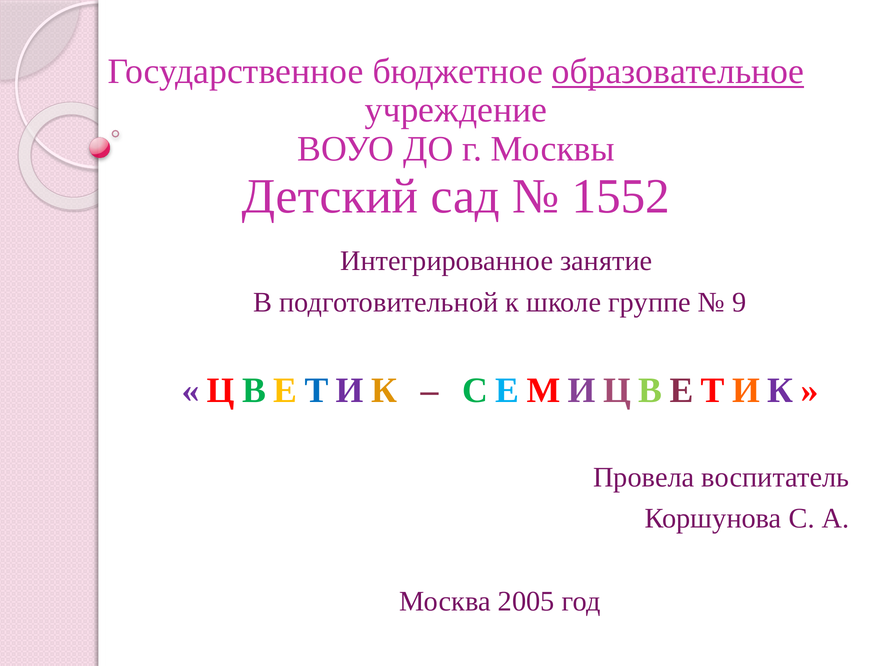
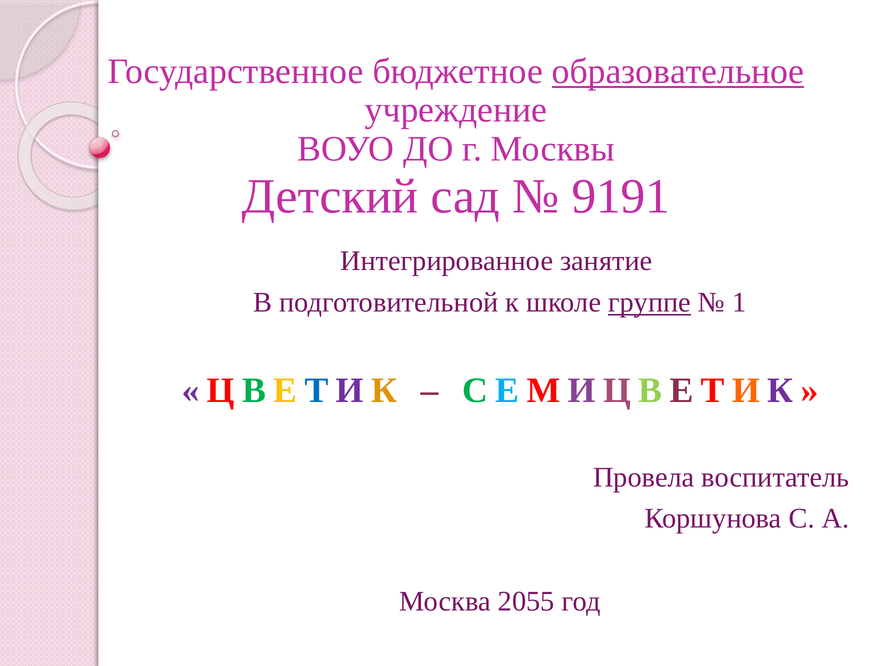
1552: 1552 -> 9191
группе underline: none -> present
9: 9 -> 1
2005: 2005 -> 2055
